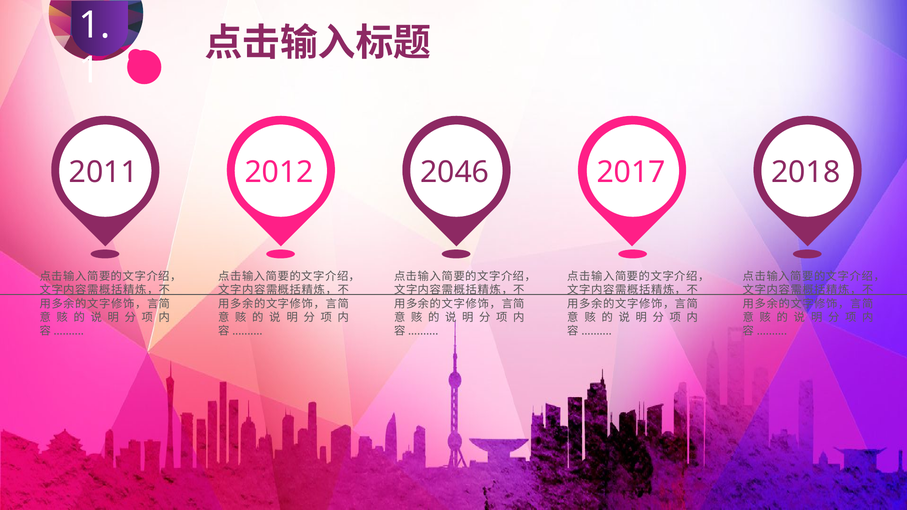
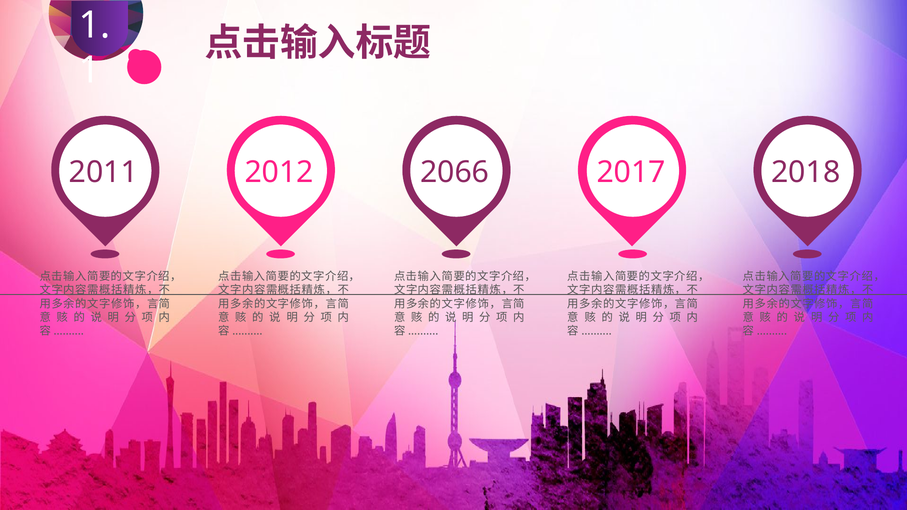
2046: 2046 -> 2066
